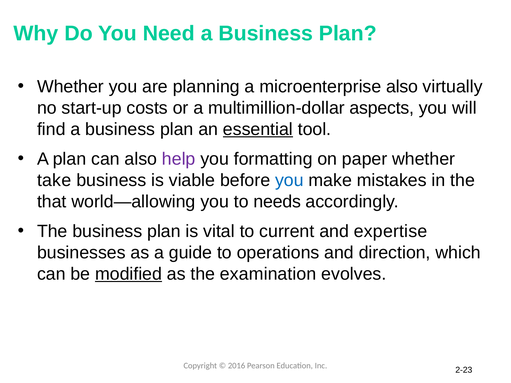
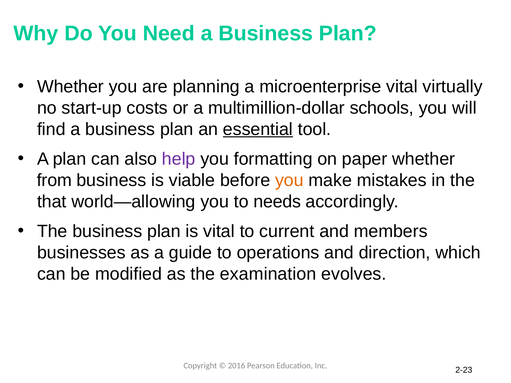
microenterprise also: also -> vital
aspects: aspects -> schools
take: take -> from
you at (289, 180) colour: blue -> orange
expertise: expertise -> members
modified underline: present -> none
